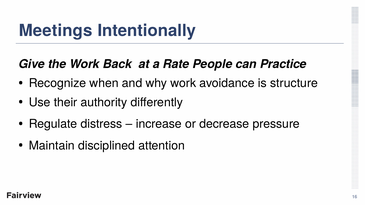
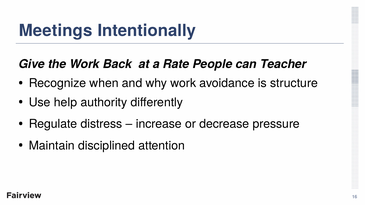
Practice: Practice -> Teacher
their: their -> help
